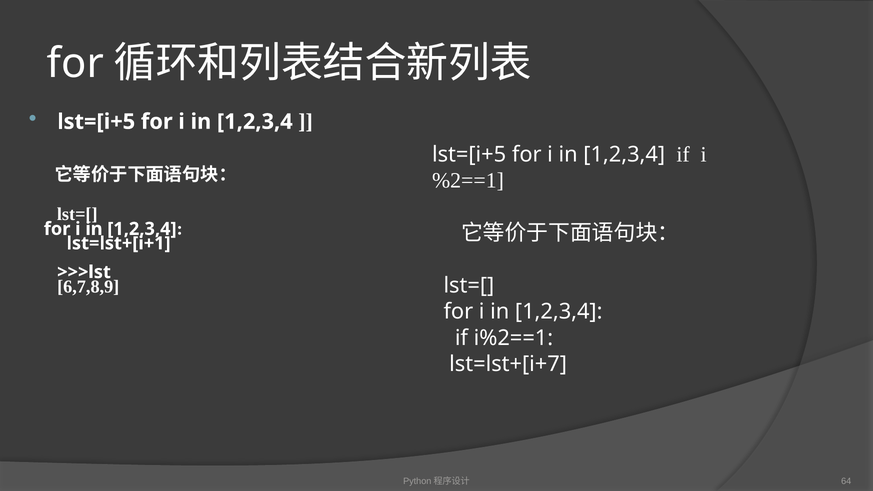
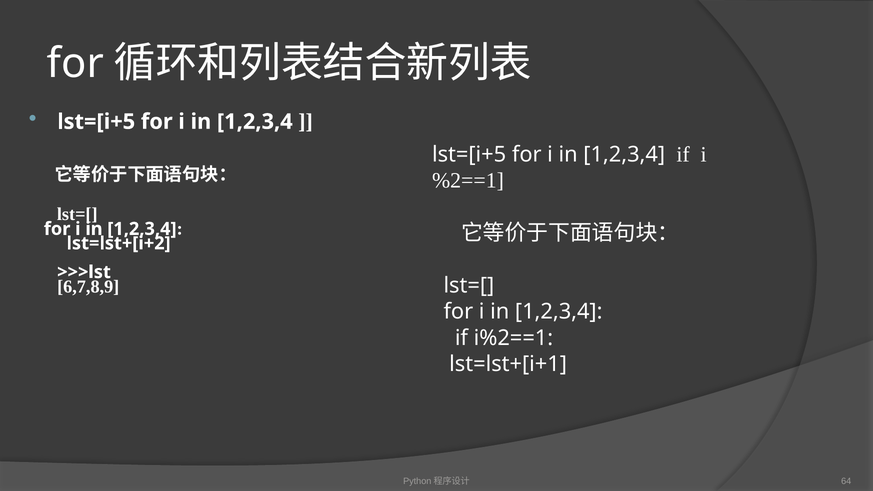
lst=lst+[i+1: lst=lst+[i+1 -> lst=lst+[i+2
lst=lst+[i+7: lst=lst+[i+7 -> lst=lst+[i+1
